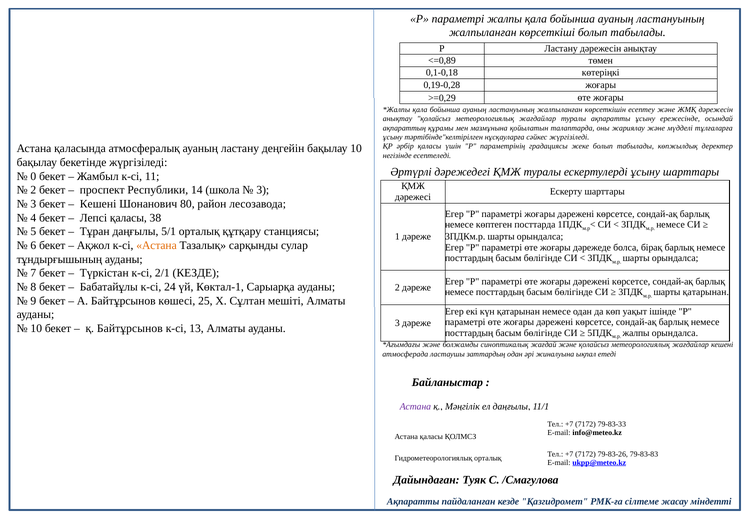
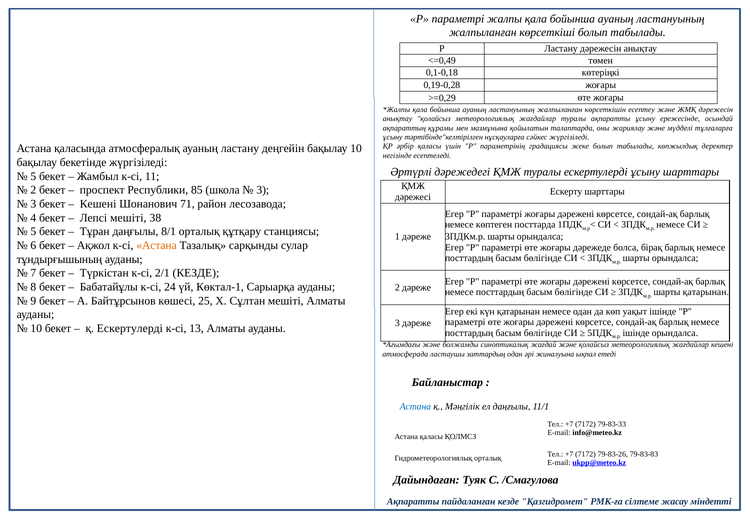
<=0,89: <=0,89 -> <=0,49
0 at (33, 176): 0 -> 5
14: 14 -> 85
80: 80 -> 71
Лепсі қаласы: қаласы -> мешіті
5/1: 5/1 -> 8/1
қ Байтұрсынов: Байтұрсынов -> Ескертулерді
жалпы at (636, 333): жалпы -> ішінде
Астана at (415, 407) colour: purple -> blue
